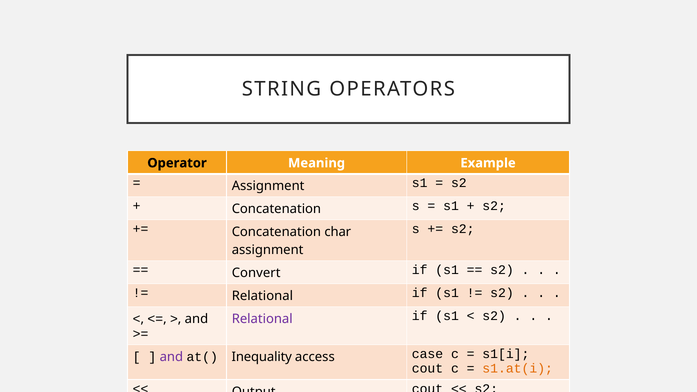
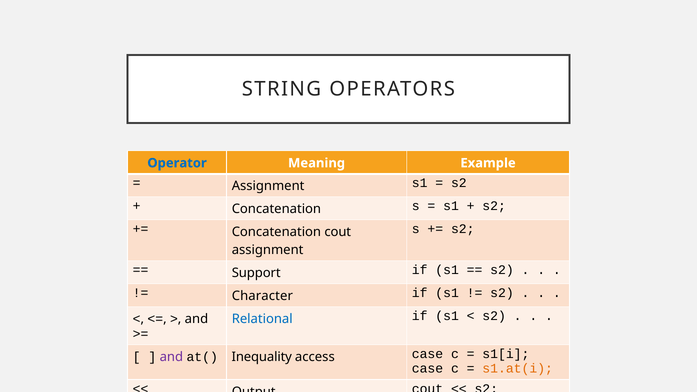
Operator colour: black -> blue
Concatenation char: char -> cout
Convert: Convert -> Support
Relational at (262, 296): Relational -> Character
Relational at (262, 319) colour: purple -> blue
cout at (427, 369): cout -> case
